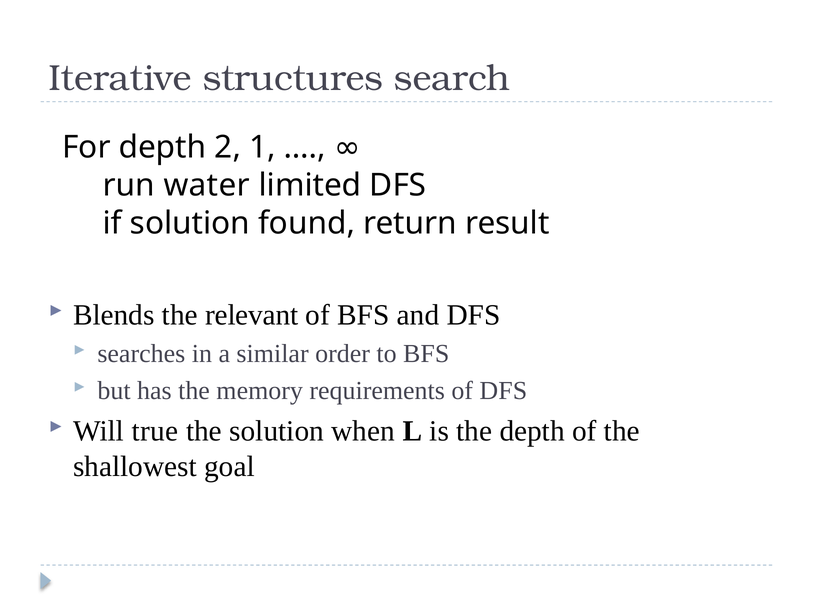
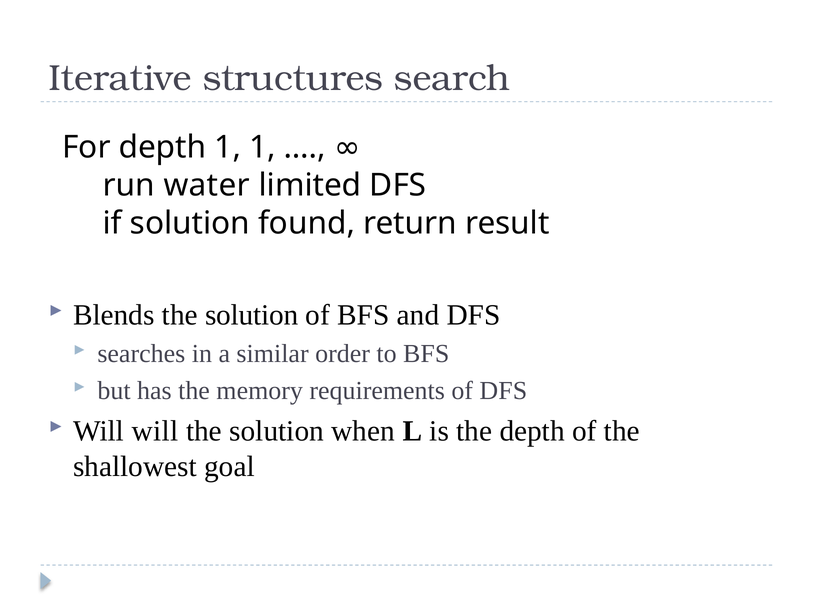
depth 2: 2 -> 1
Blends the relevant: relevant -> solution
Will true: true -> will
